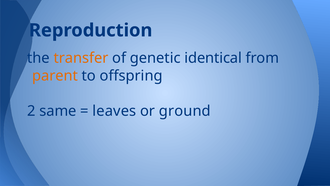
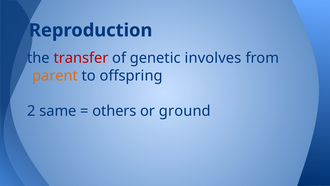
transfer colour: orange -> red
identical: identical -> involves
leaves: leaves -> others
